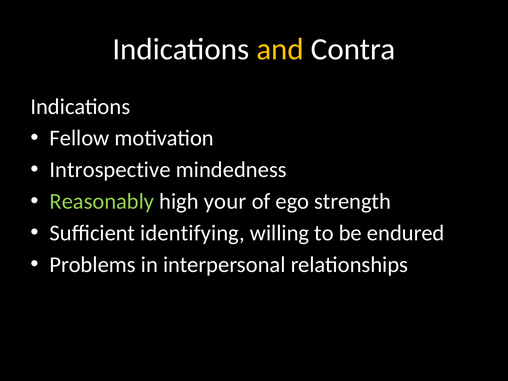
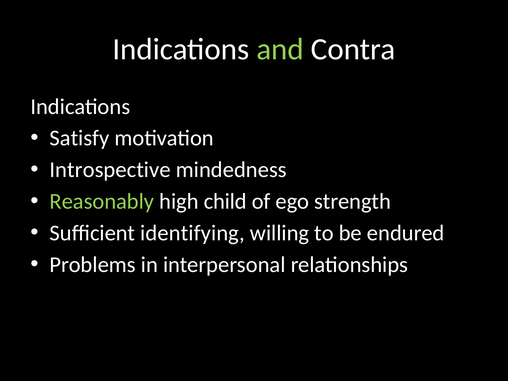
and colour: yellow -> light green
Fellow: Fellow -> Satisfy
your: your -> child
